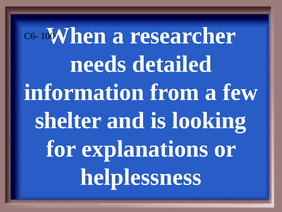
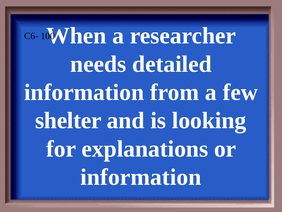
helplessness at (141, 177): helplessness -> information
